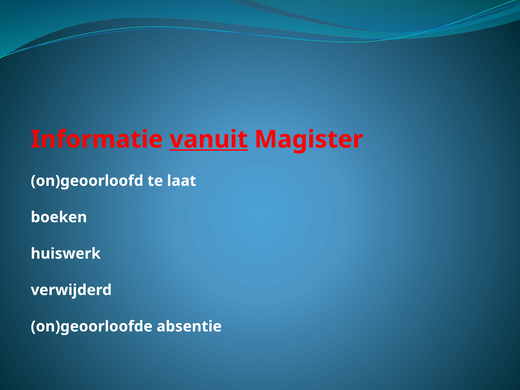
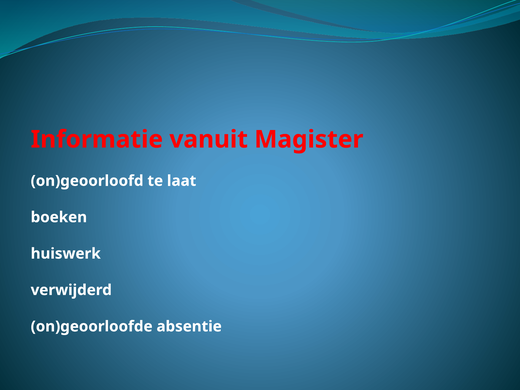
vanuit underline: present -> none
